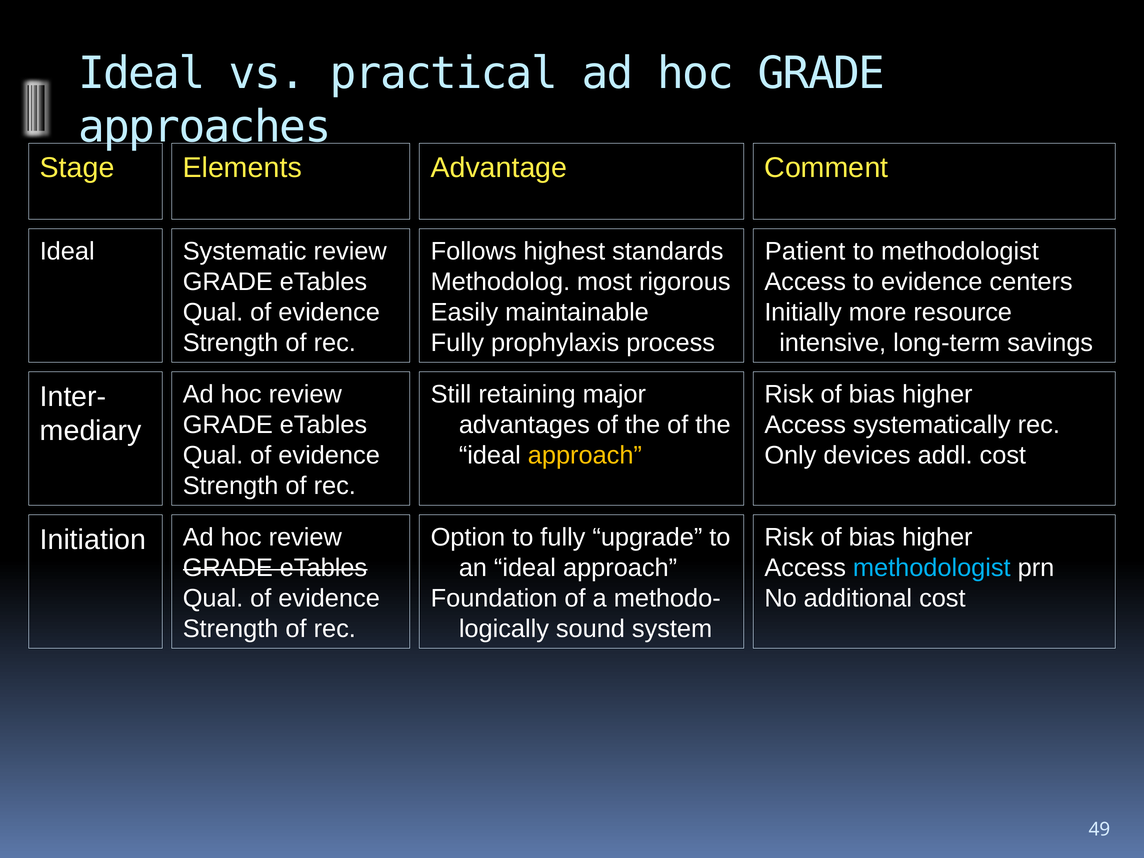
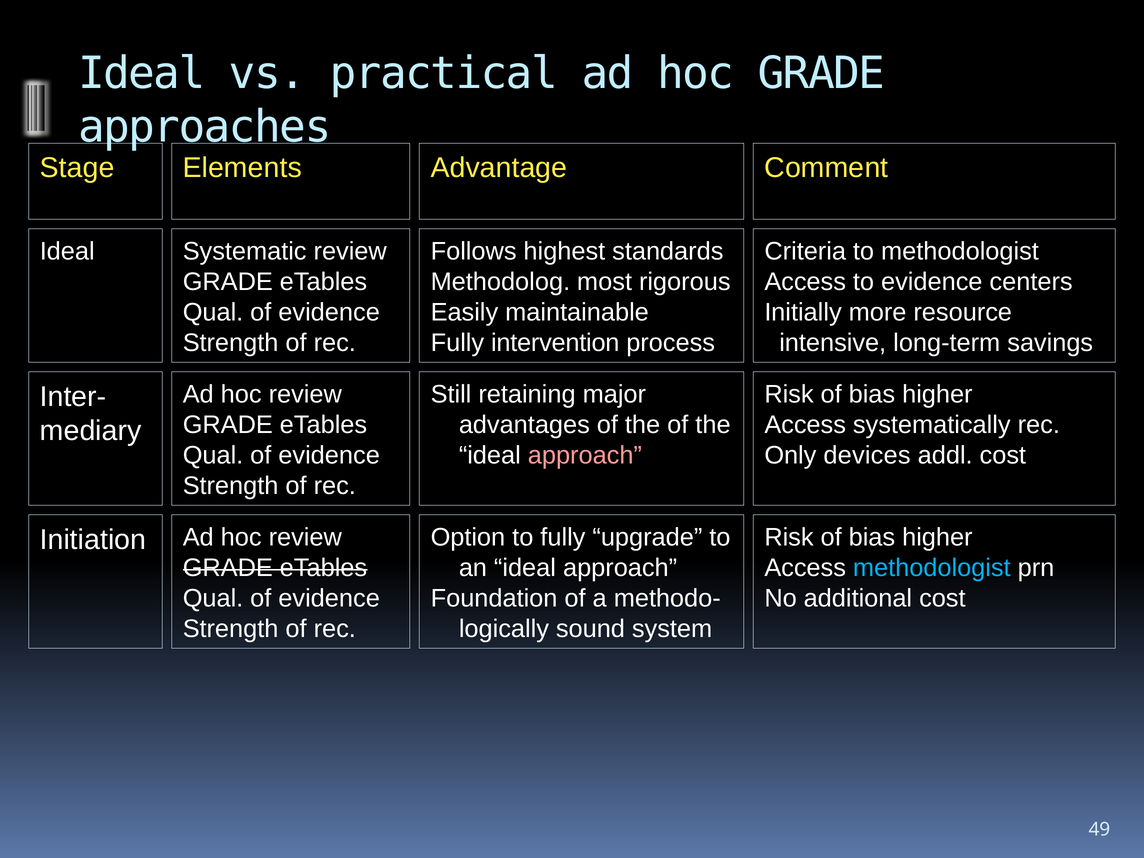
Patient: Patient -> Criteria
prophylaxis: prophylaxis -> intervention
approach at (585, 455) colour: yellow -> pink
